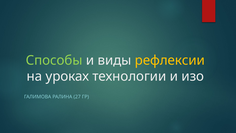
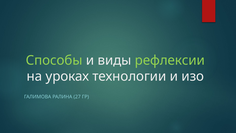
рефлексии colour: yellow -> light green
